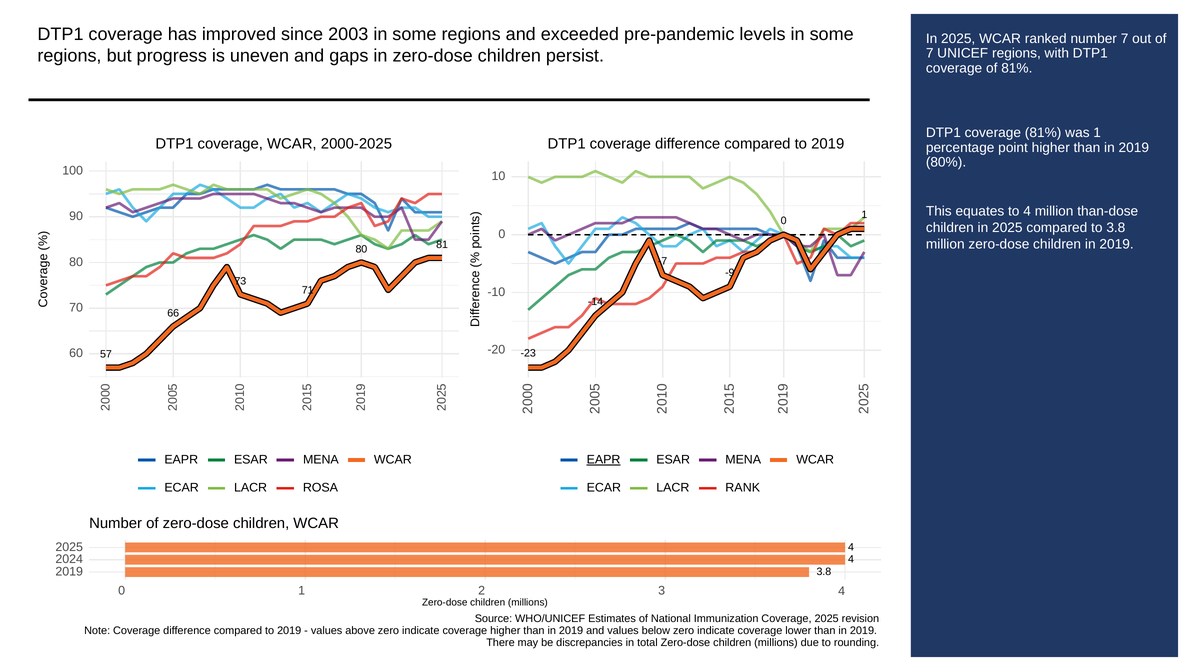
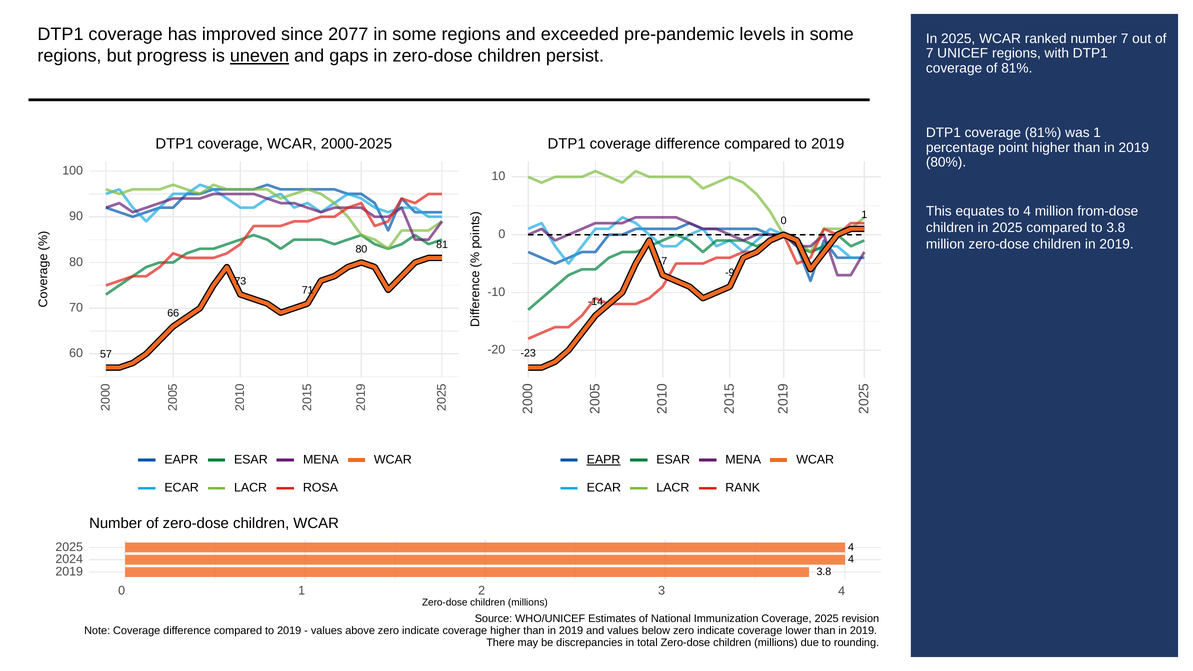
2003: 2003 -> 2077
uneven underline: none -> present
than-dose: than-dose -> from-dose
